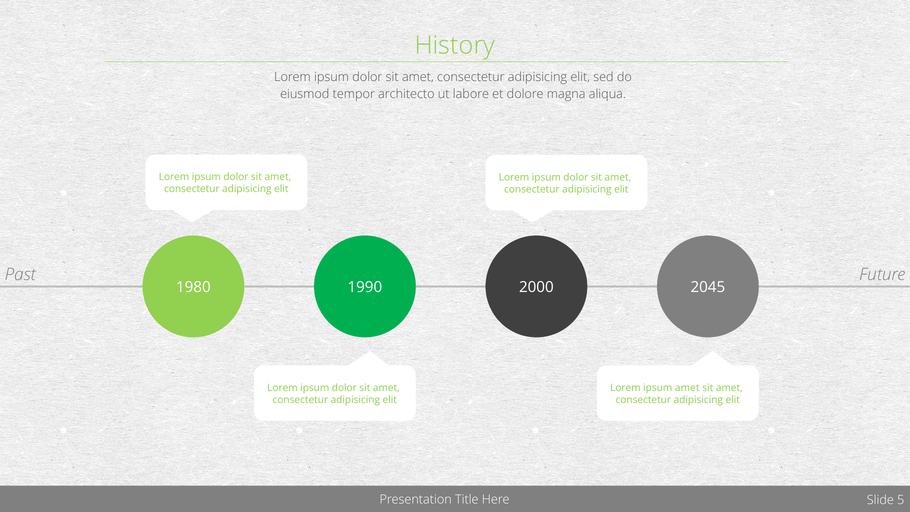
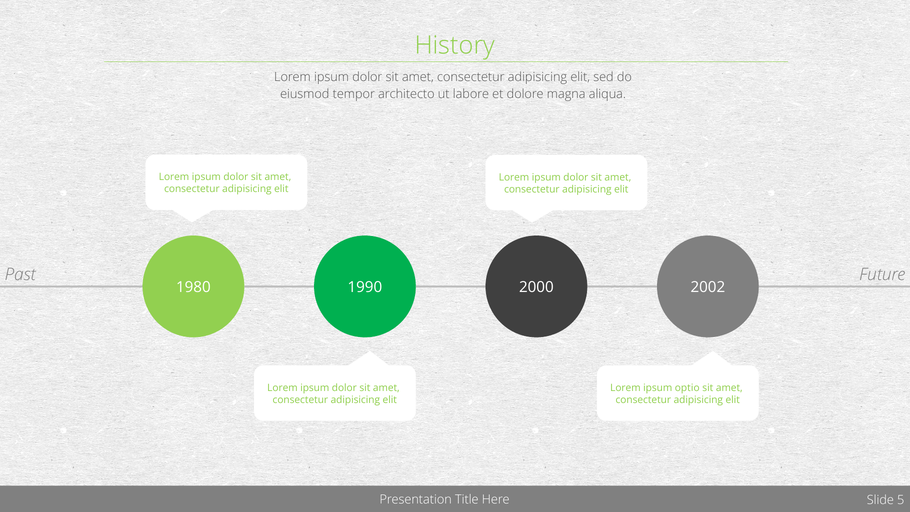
2045: 2045 -> 2002
ipsum amet: amet -> optio
